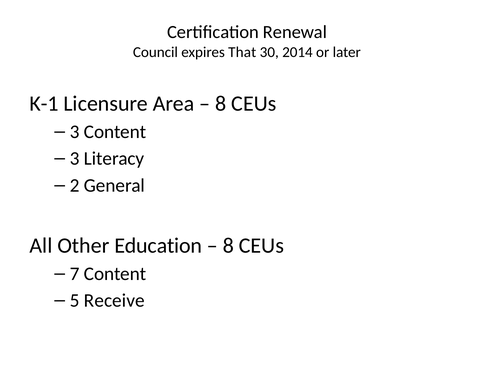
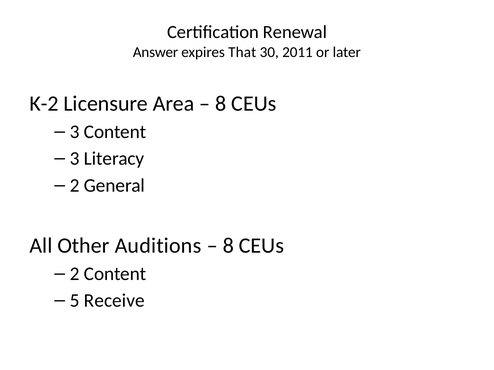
Council: Council -> Answer
2014: 2014 -> 2011
K-1: K-1 -> K-2
Education: Education -> Auditions
7 at (75, 274): 7 -> 2
